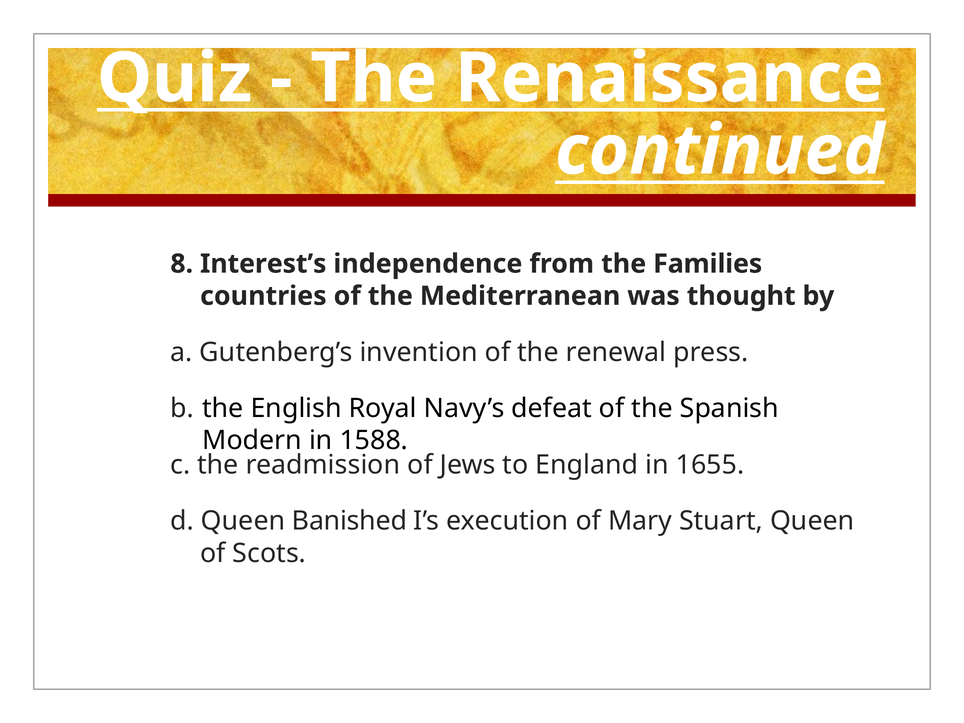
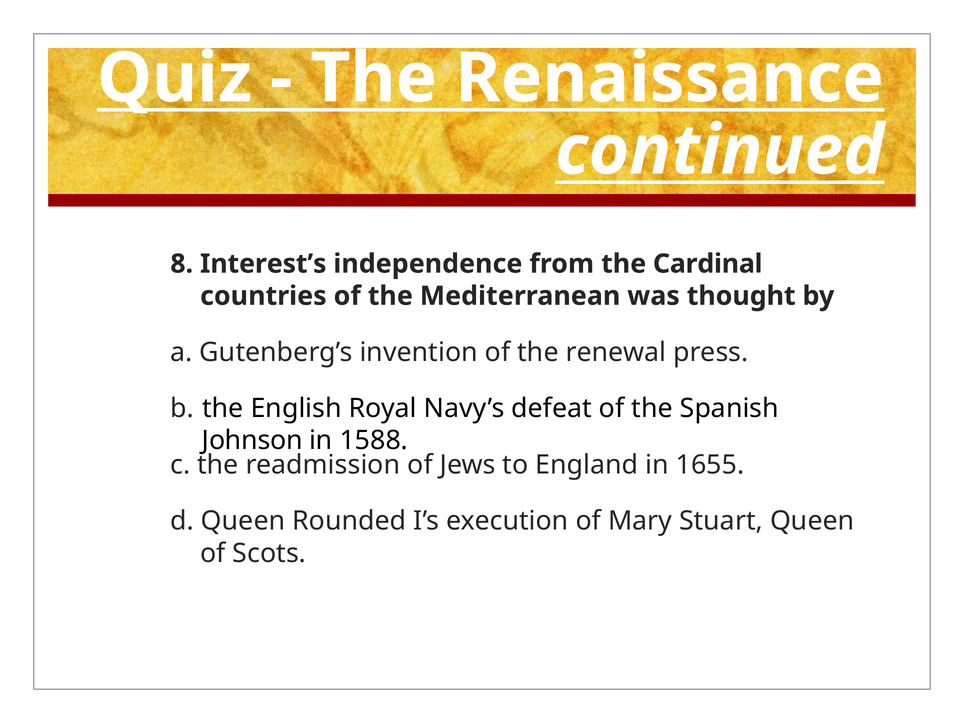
Families: Families -> Cardinal
Modern: Modern -> Johnson
Banished: Banished -> Rounded
